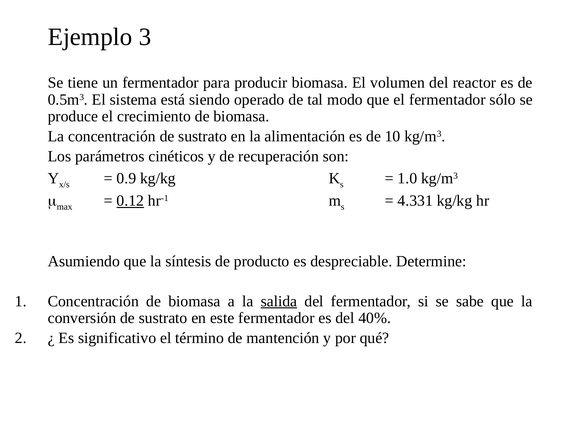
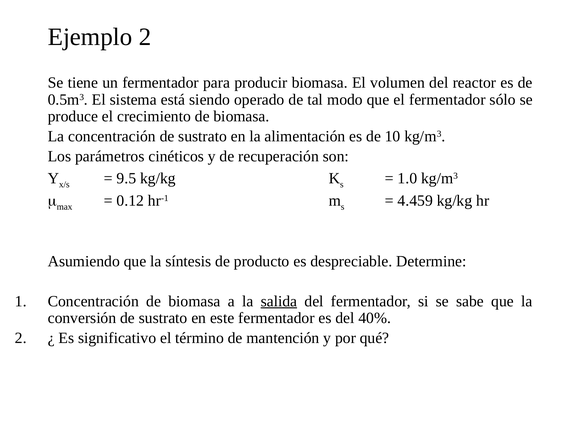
Ejemplo 3: 3 -> 2
0.9: 0.9 -> 9.5
0.12 underline: present -> none
4.331: 4.331 -> 4.459
